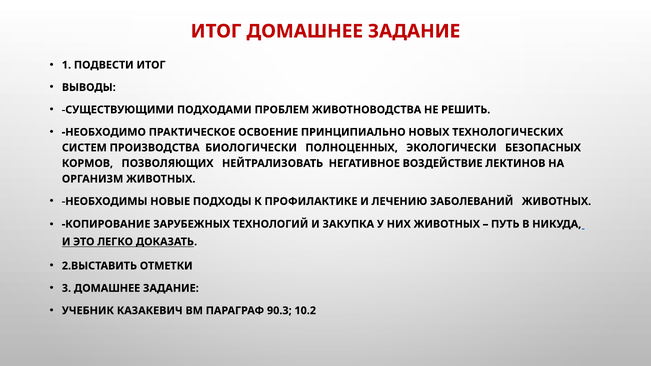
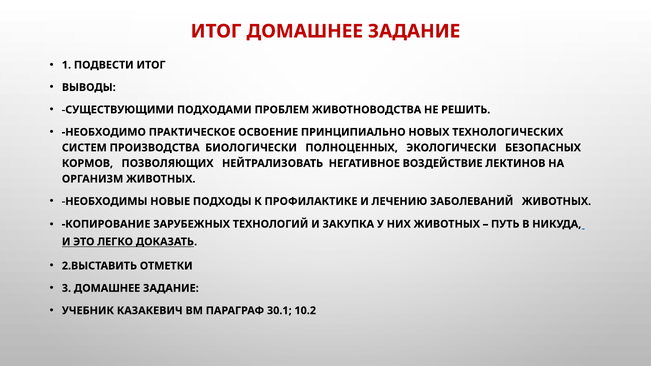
90.3: 90.3 -> 30.1
